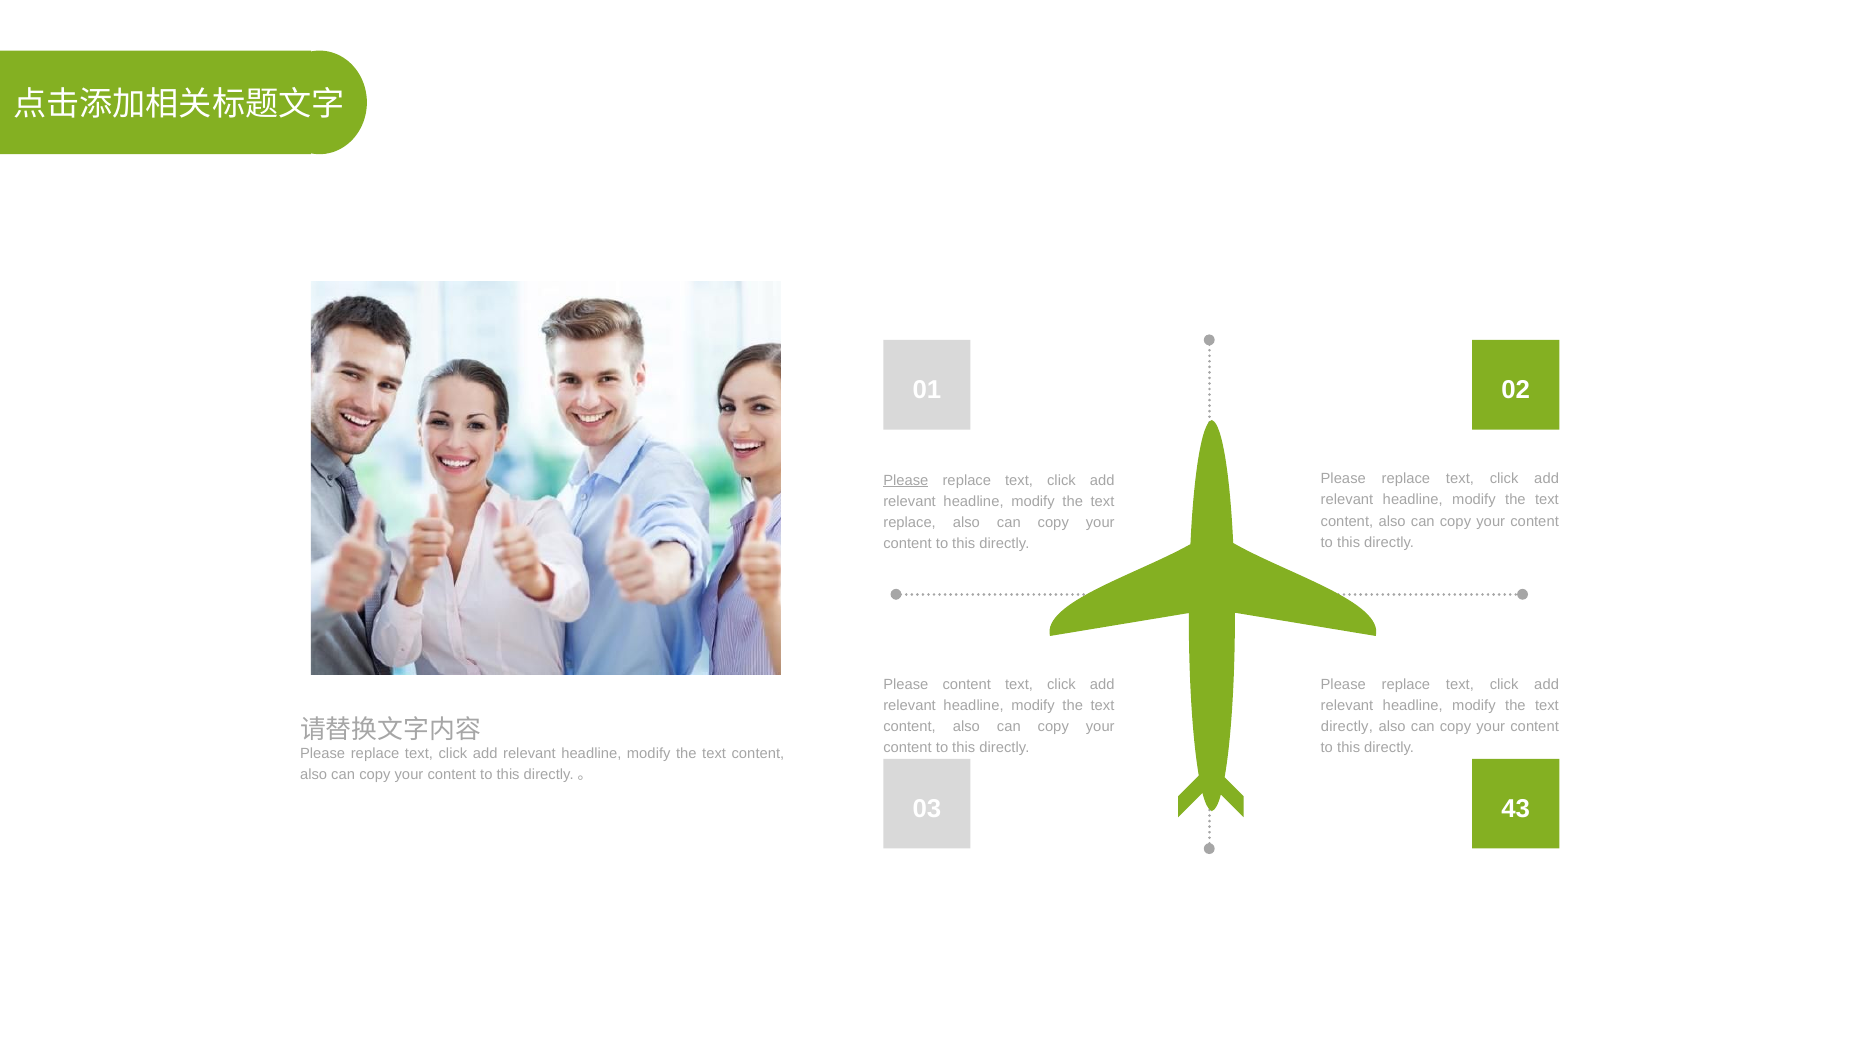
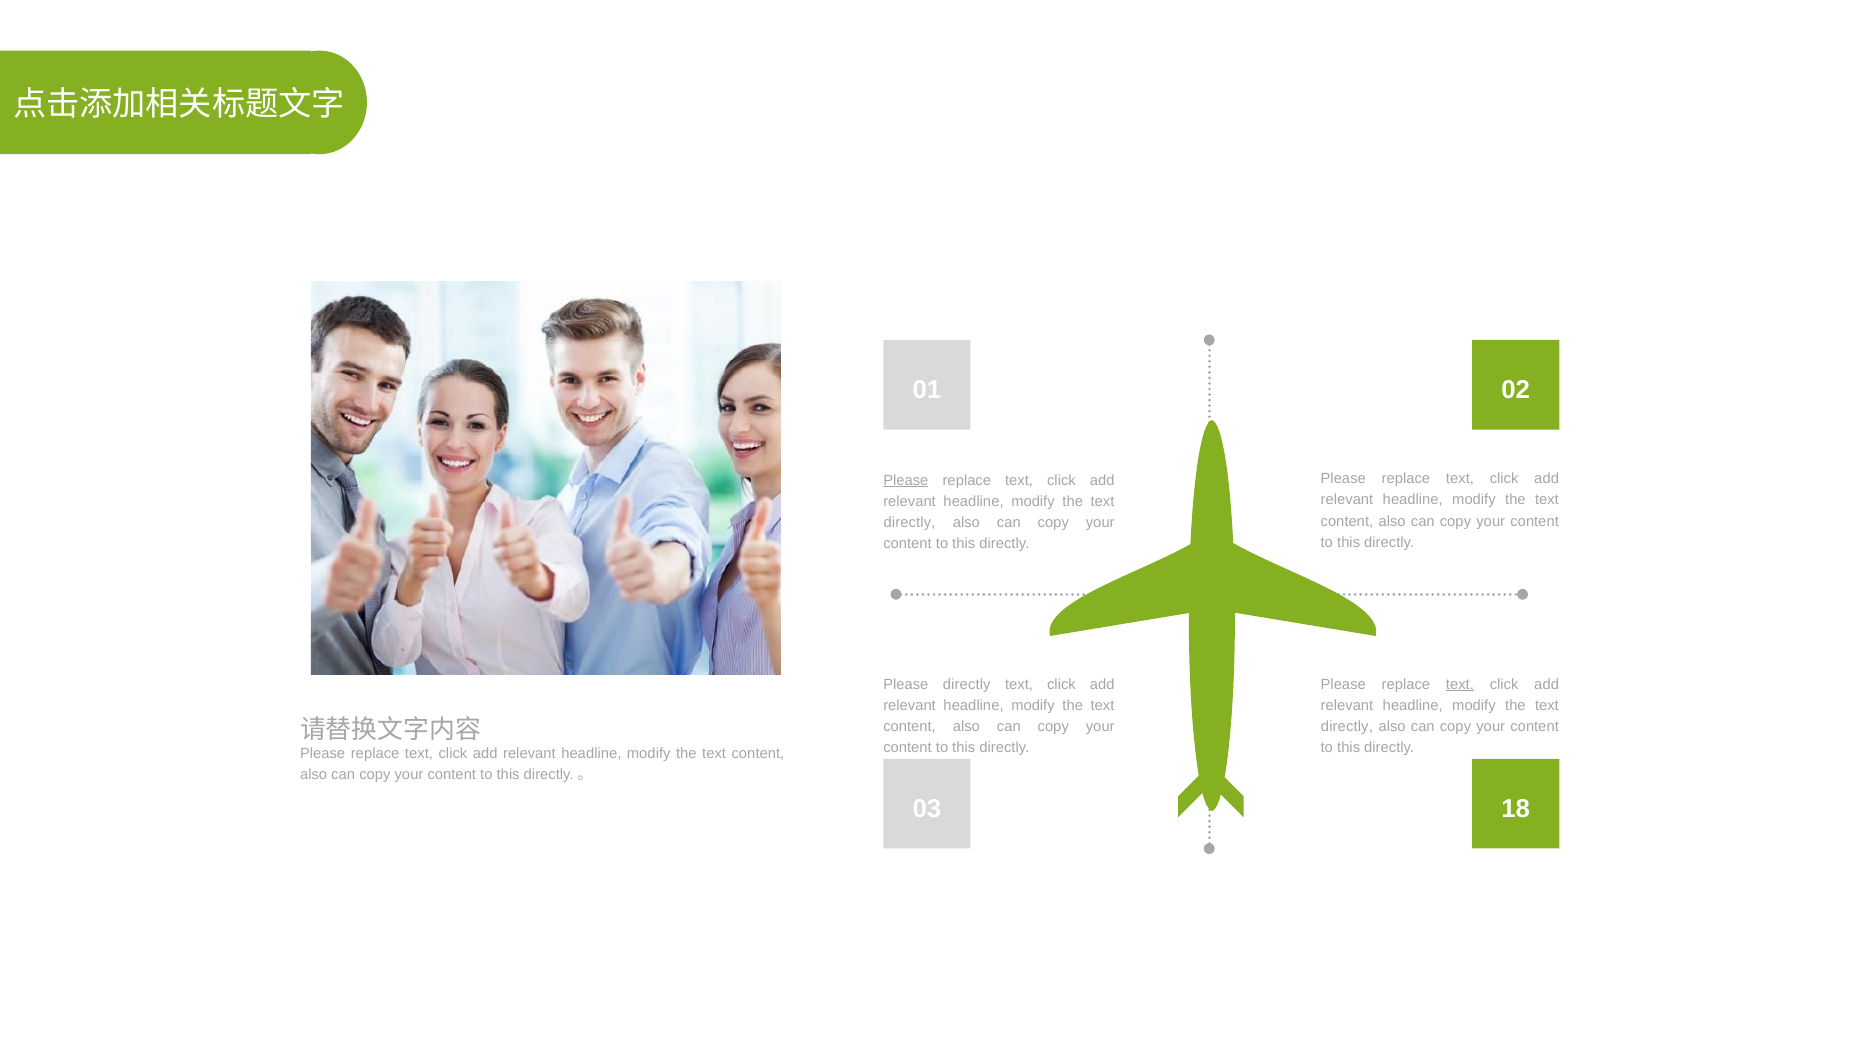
replace at (910, 523): replace -> directly
Please content: content -> directly
text at (1460, 684) underline: none -> present
43: 43 -> 18
